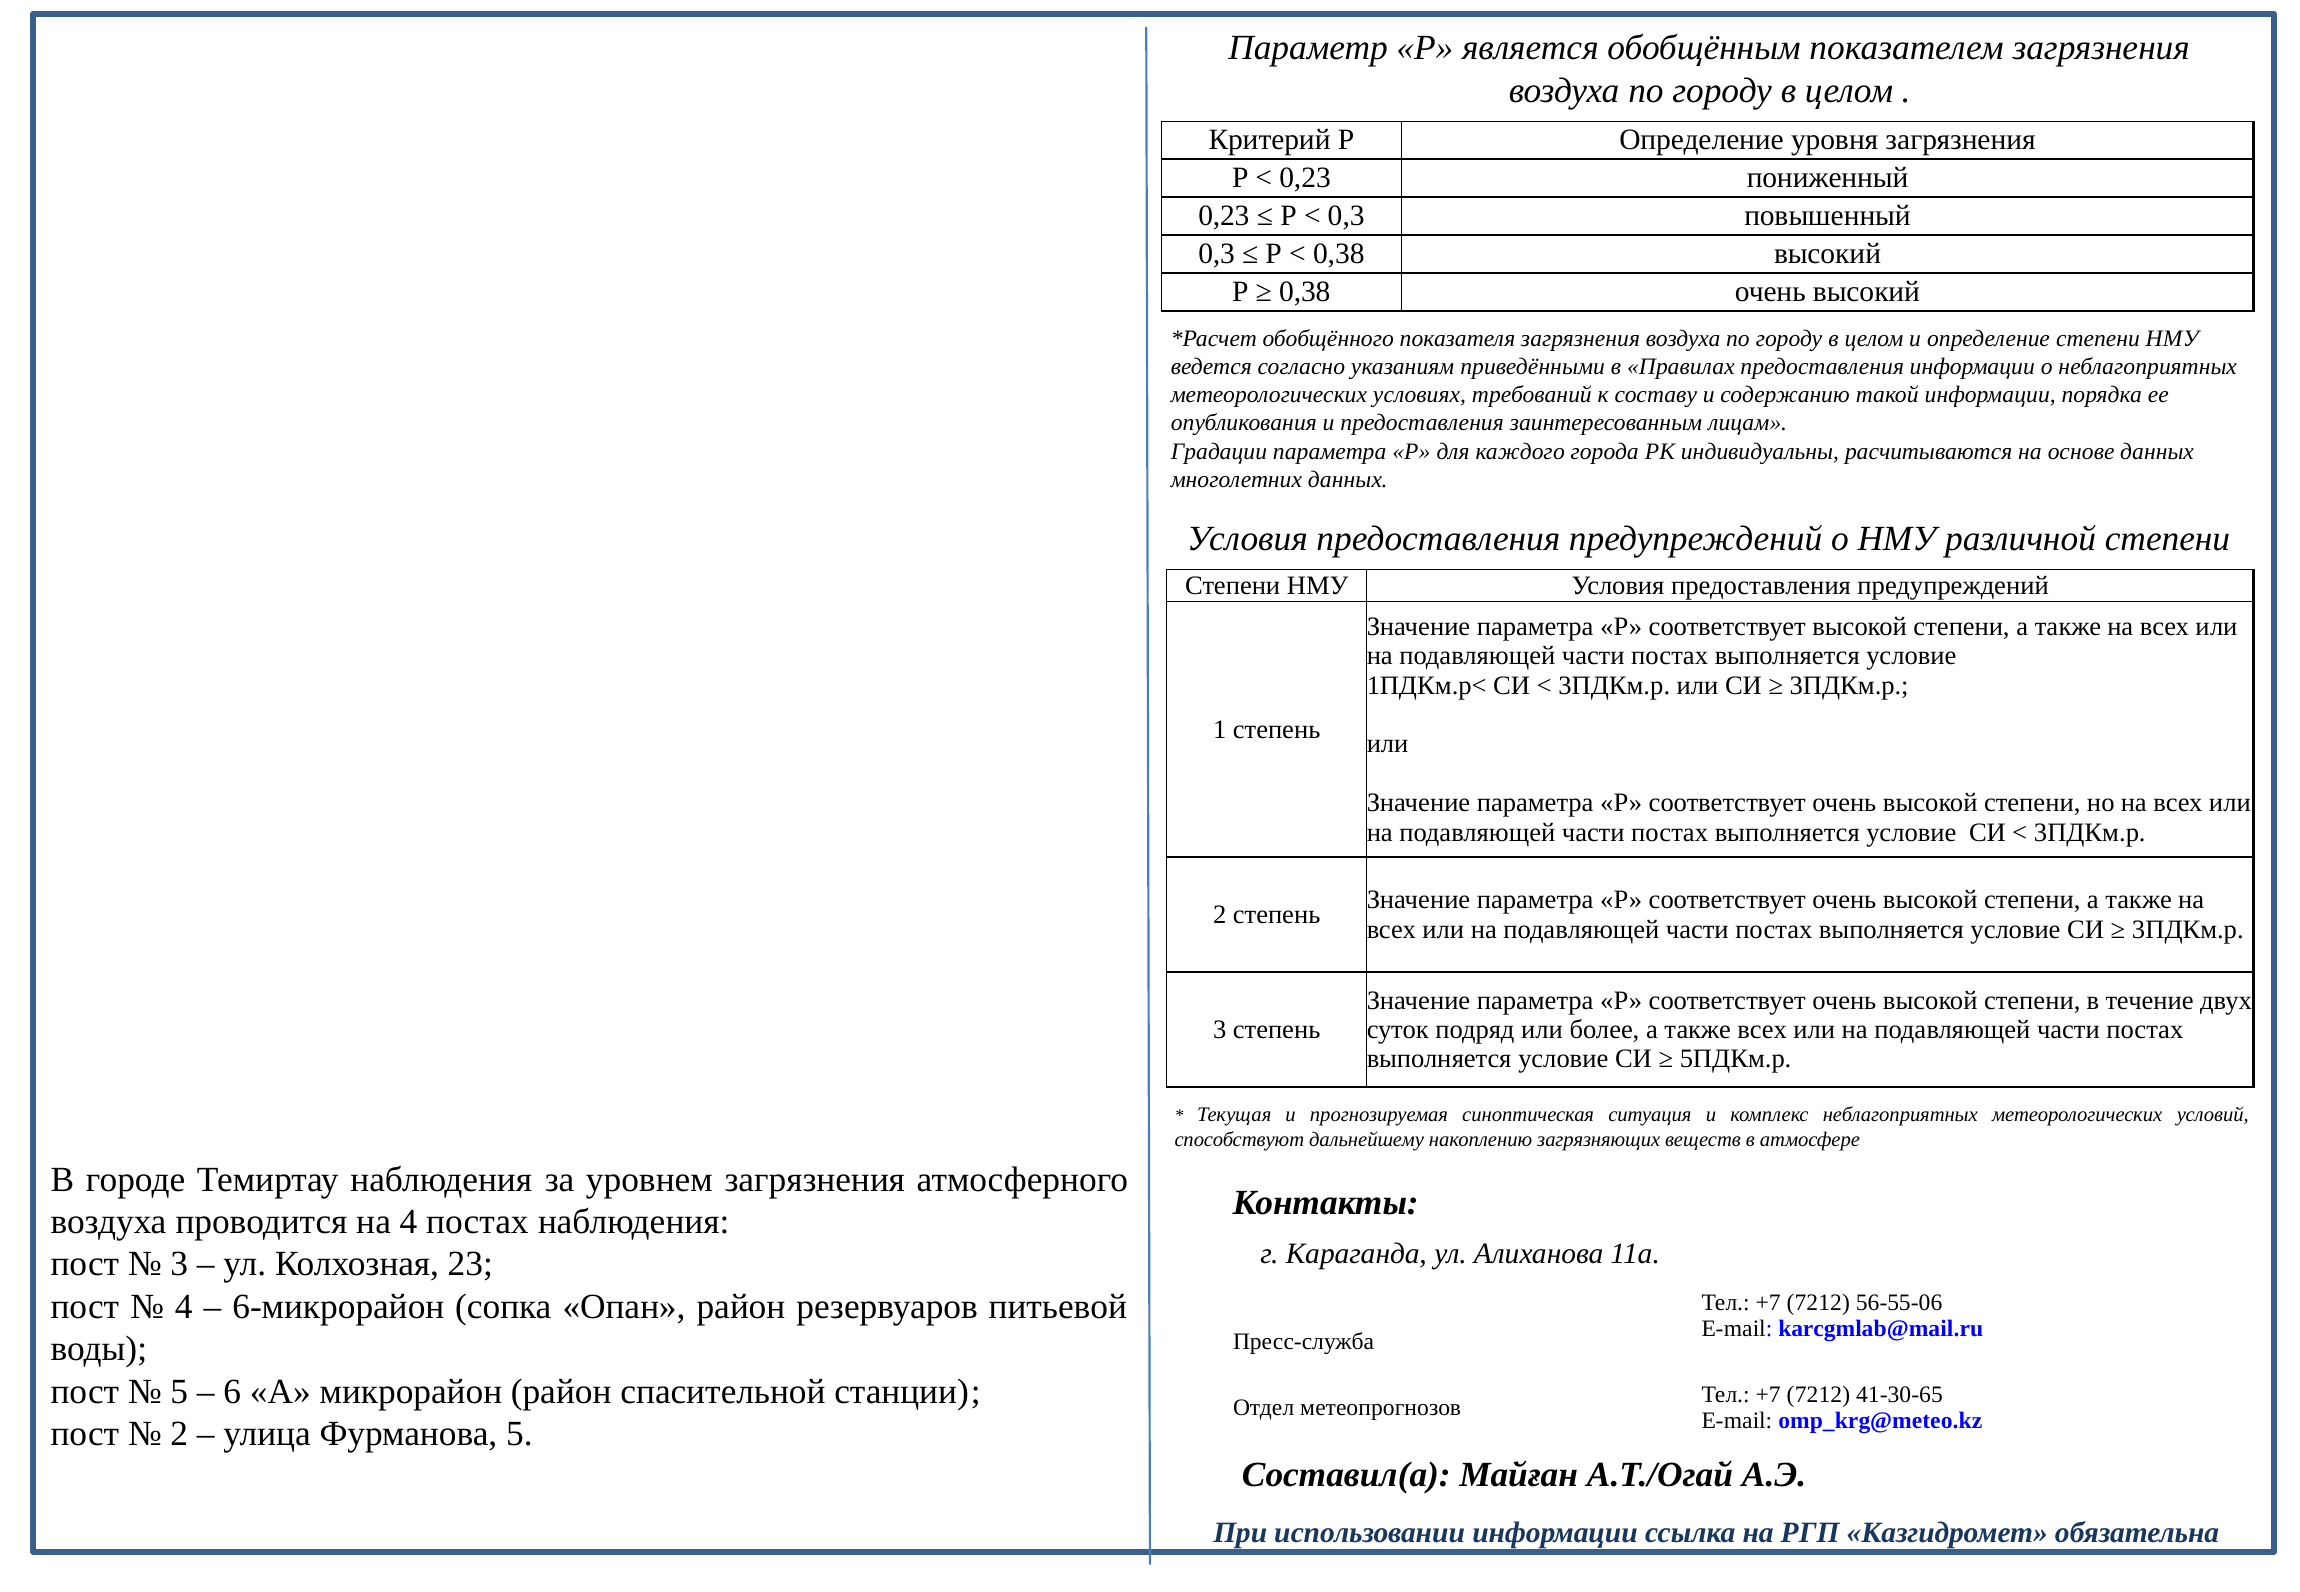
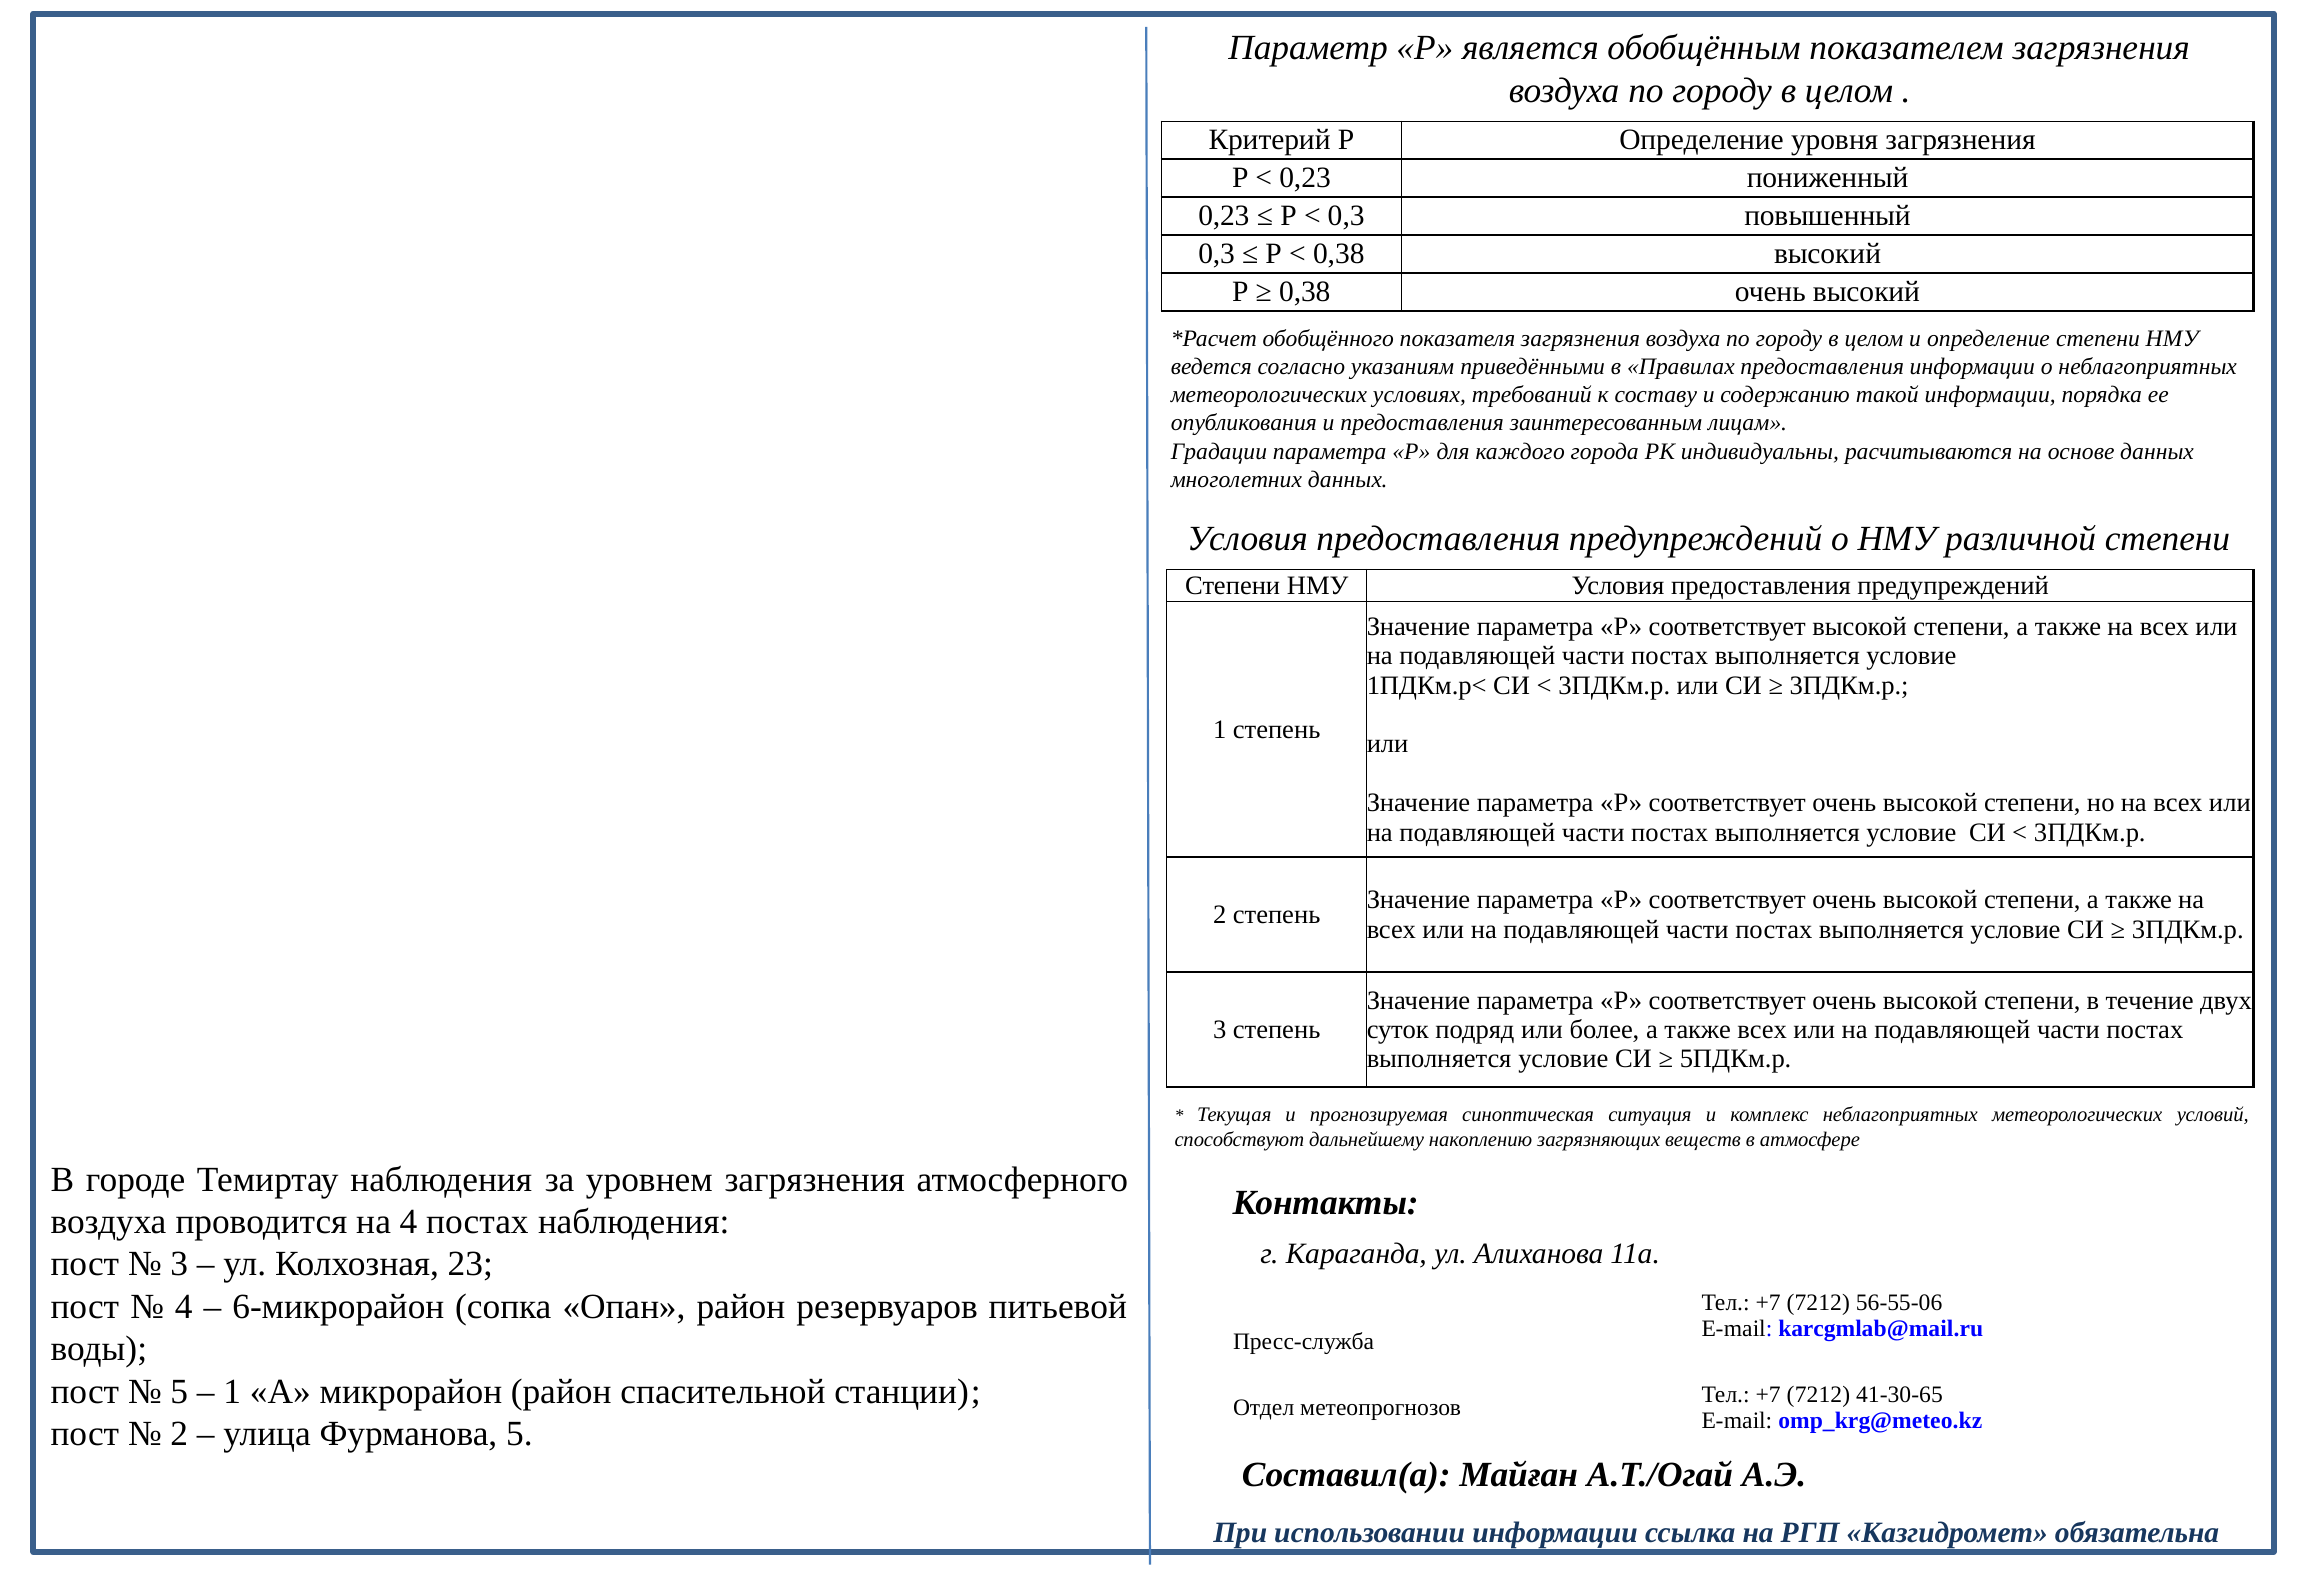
6 at (232, 1392): 6 -> 1
